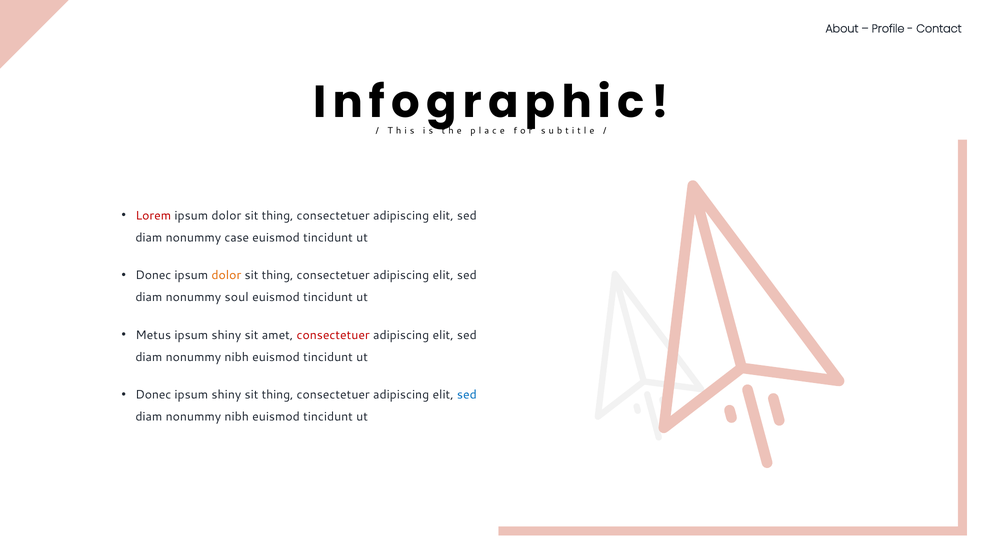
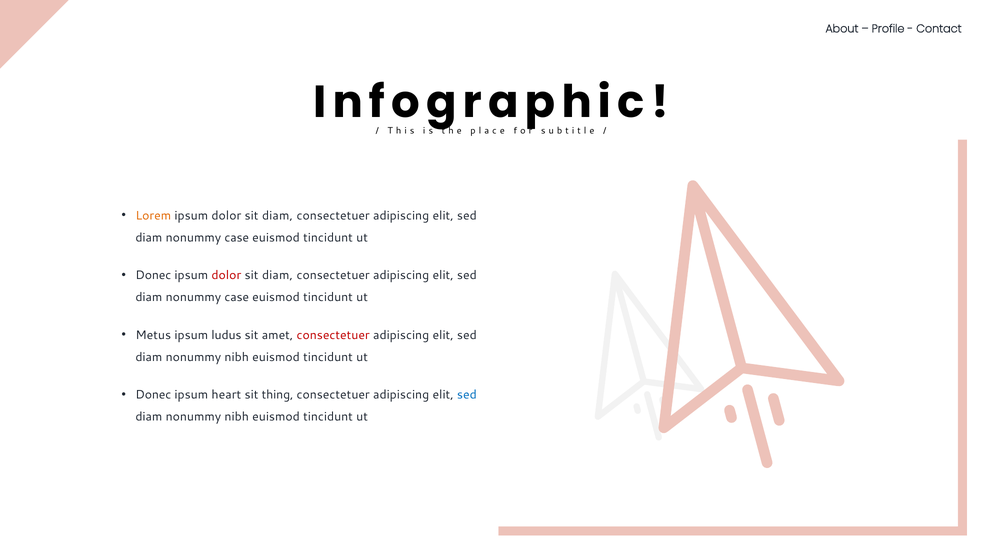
Lorem colour: red -> orange
thing at (278, 216): thing -> diam
dolor at (226, 275) colour: orange -> red
thing at (278, 275): thing -> diam
soul at (237, 298): soul -> case
shiny at (226, 335): shiny -> ludus
shiny at (226, 395): shiny -> heart
